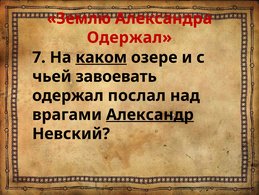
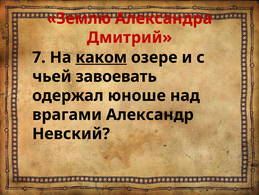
Одержал at (129, 37): Одержал -> Дмитрий
послал: послал -> юноше
Александр underline: present -> none
